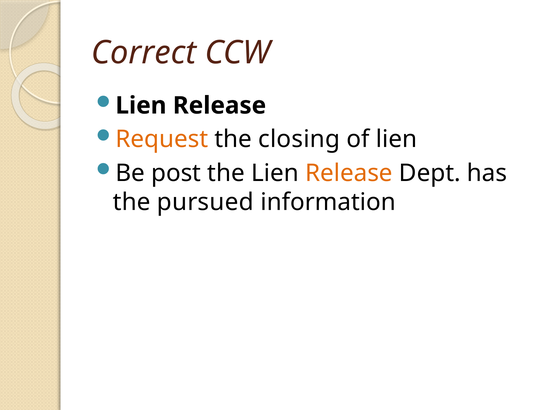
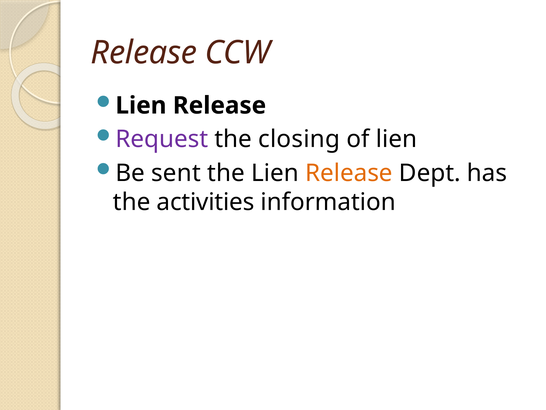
Correct at (144, 53): Correct -> Release
Request colour: orange -> purple
post: post -> sent
pursued: pursued -> activities
